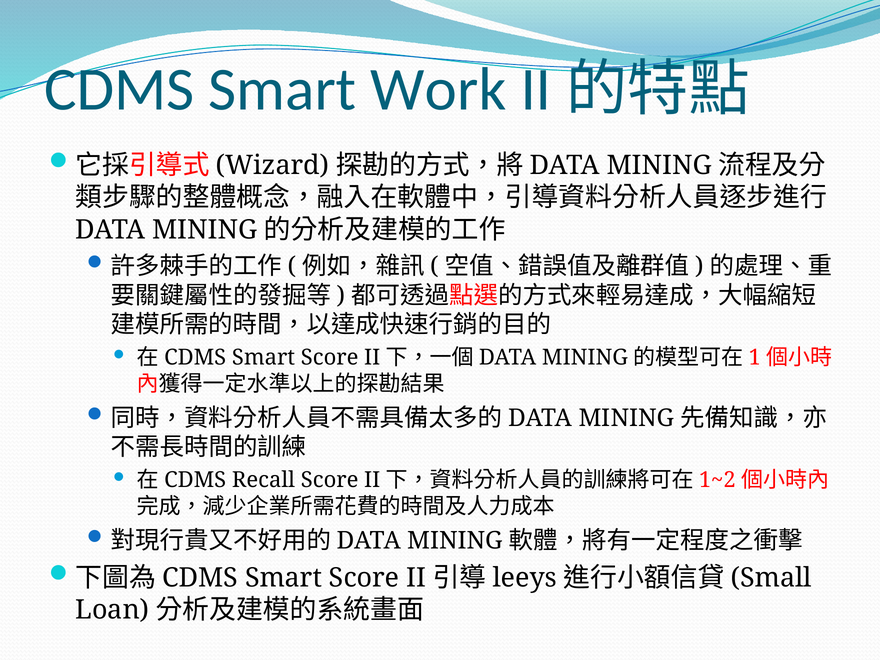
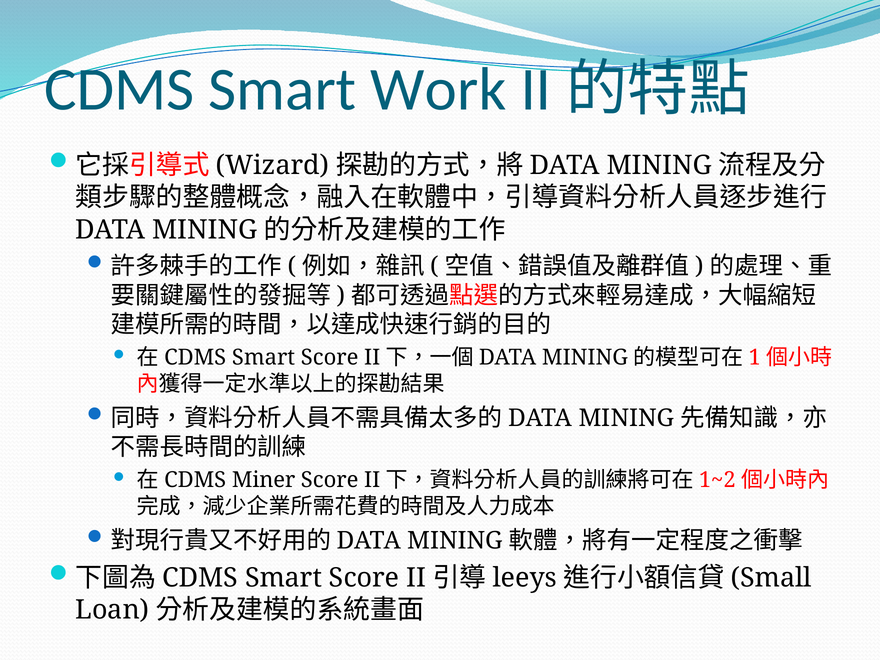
Recall: Recall -> Miner
